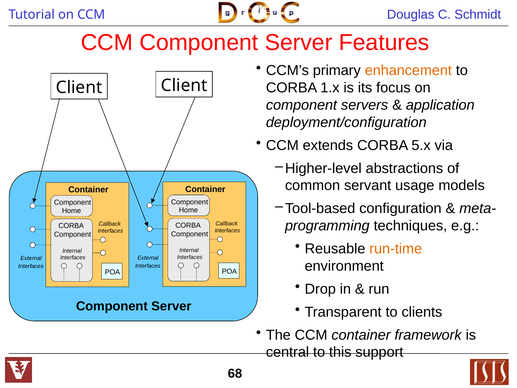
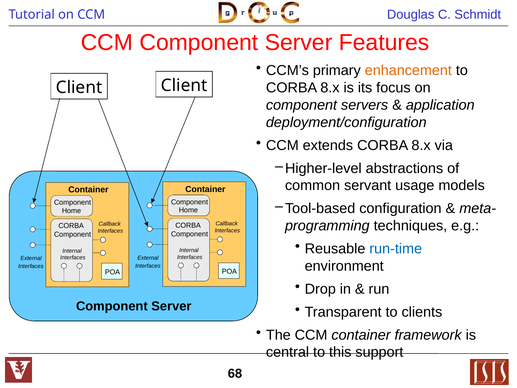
1.x at (330, 88): 1.x -> 8.x
extends CORBA 5.x: 5.x -> 8.x
run-time colour: orange -> blue
